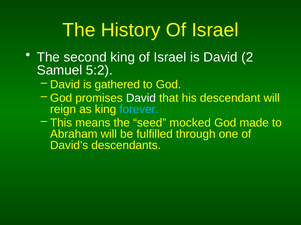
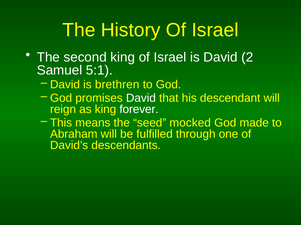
5:2: 5:2 -> 5:1
gathered: gathered -> brethren
forever colour: light blue -> white
